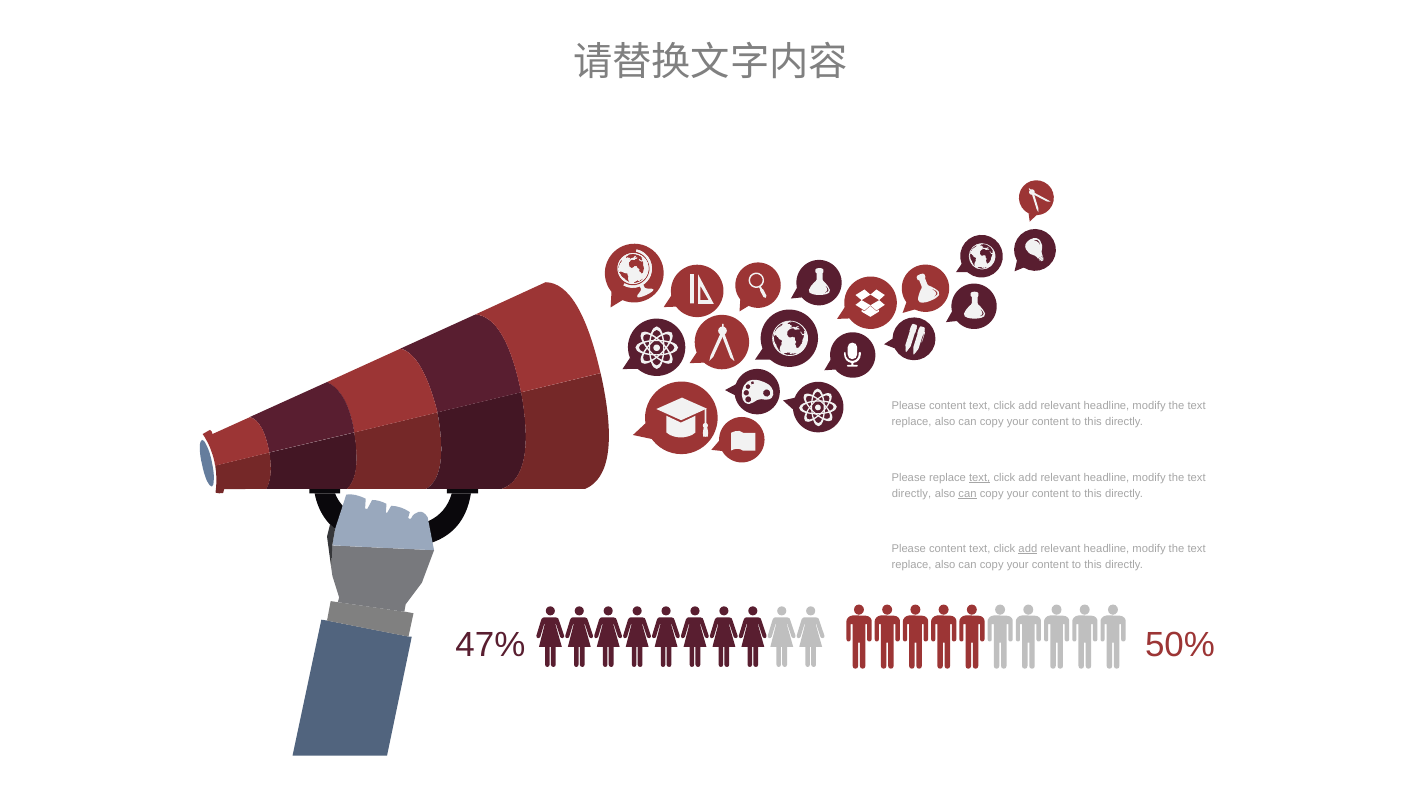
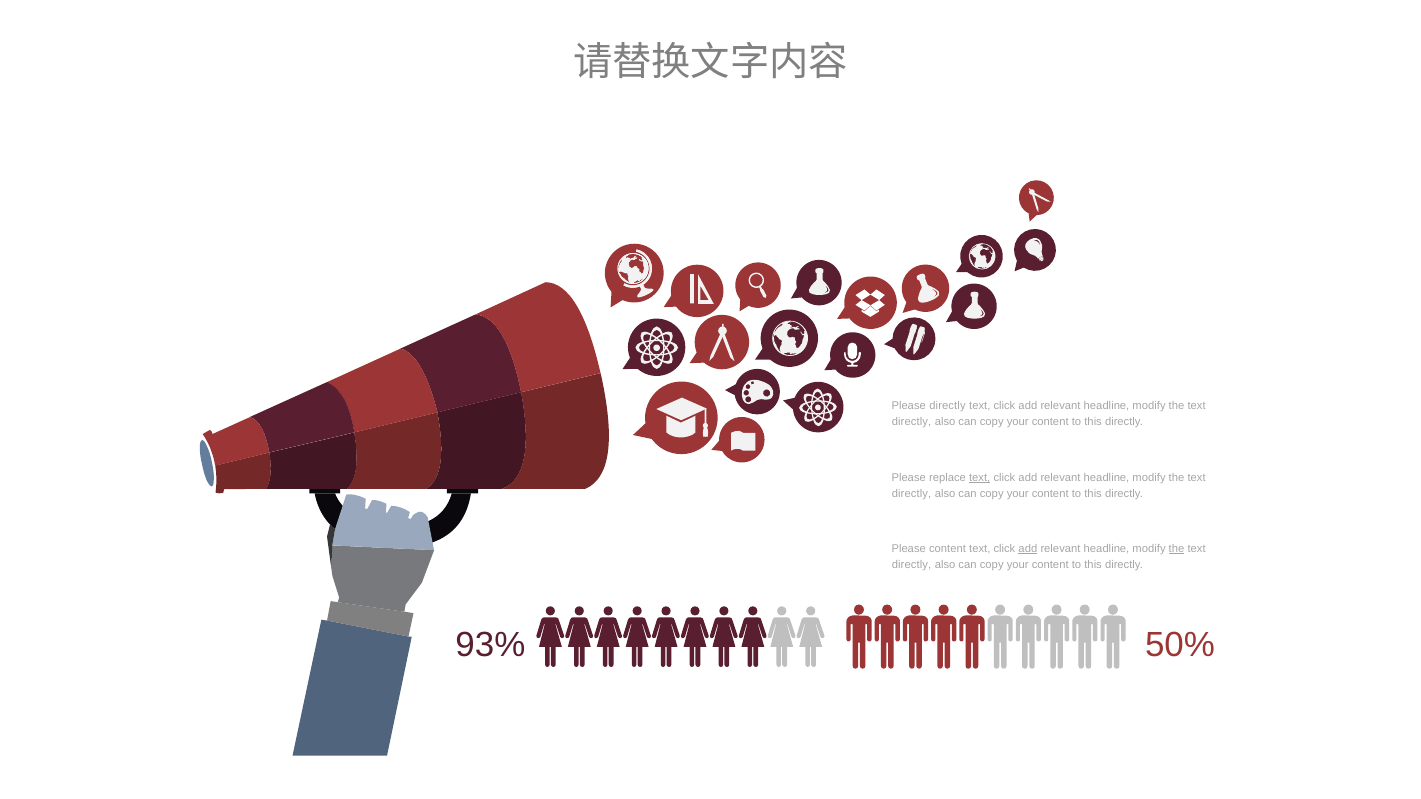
content at (948, 406): content -> directly
replace at (912, 422): replace -> directly
can at (968, 494) underline: present -> none
the at (1177, 549) underline: none -> present
replace at (912, 565): replace -> directly
47%: 47% -> 93%
